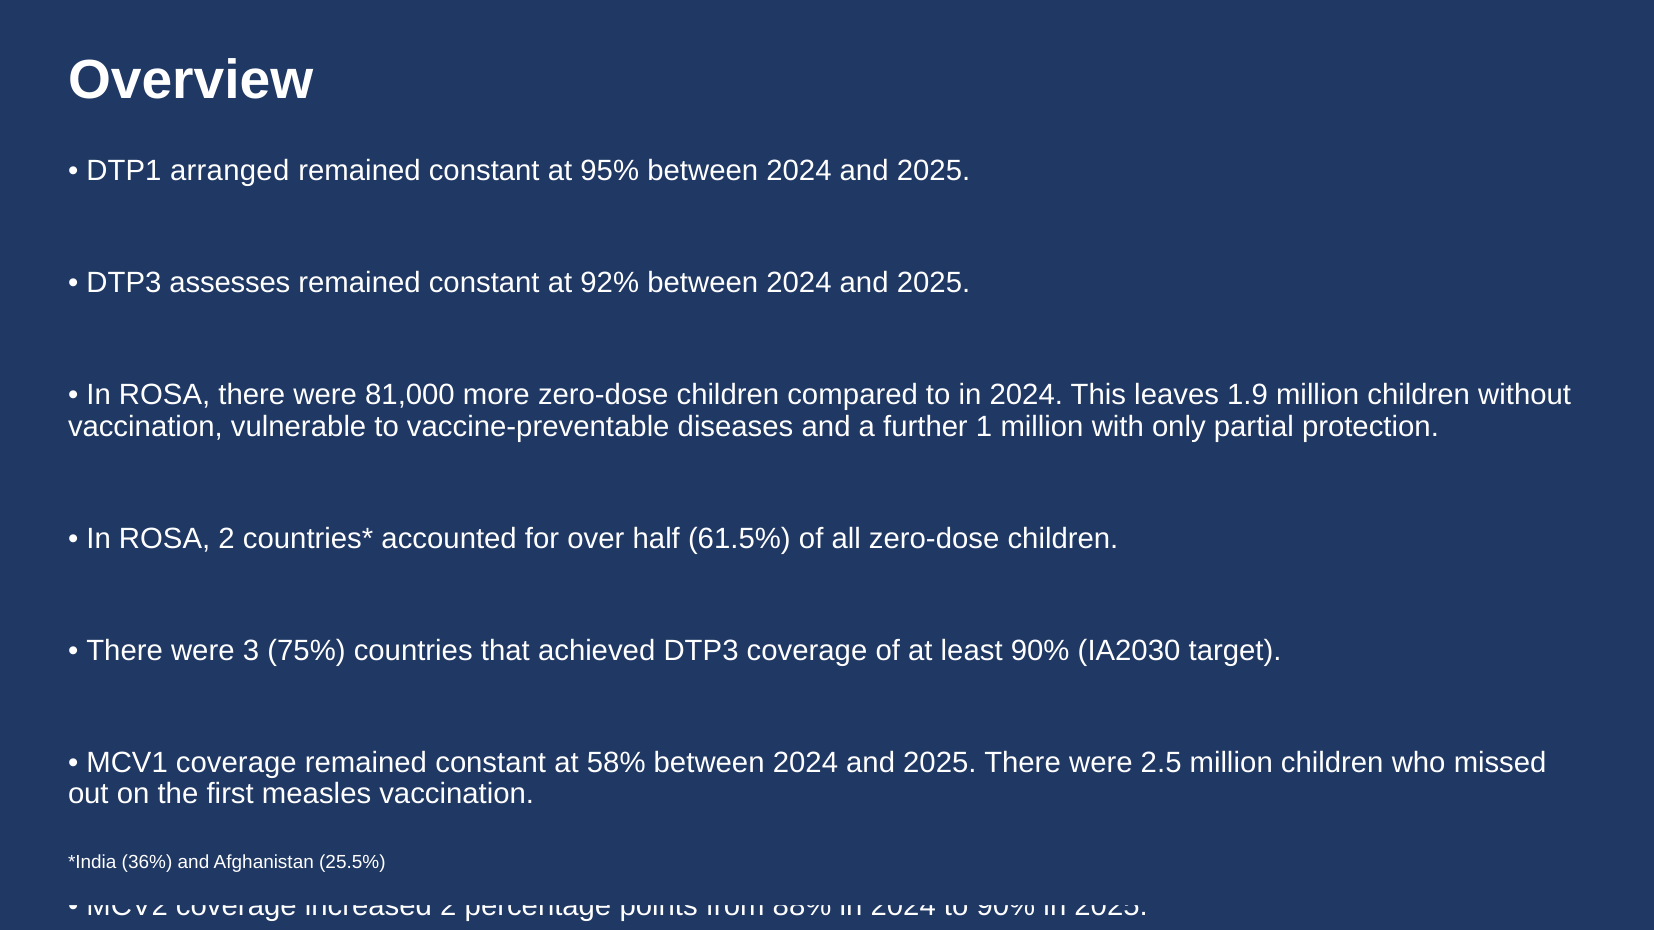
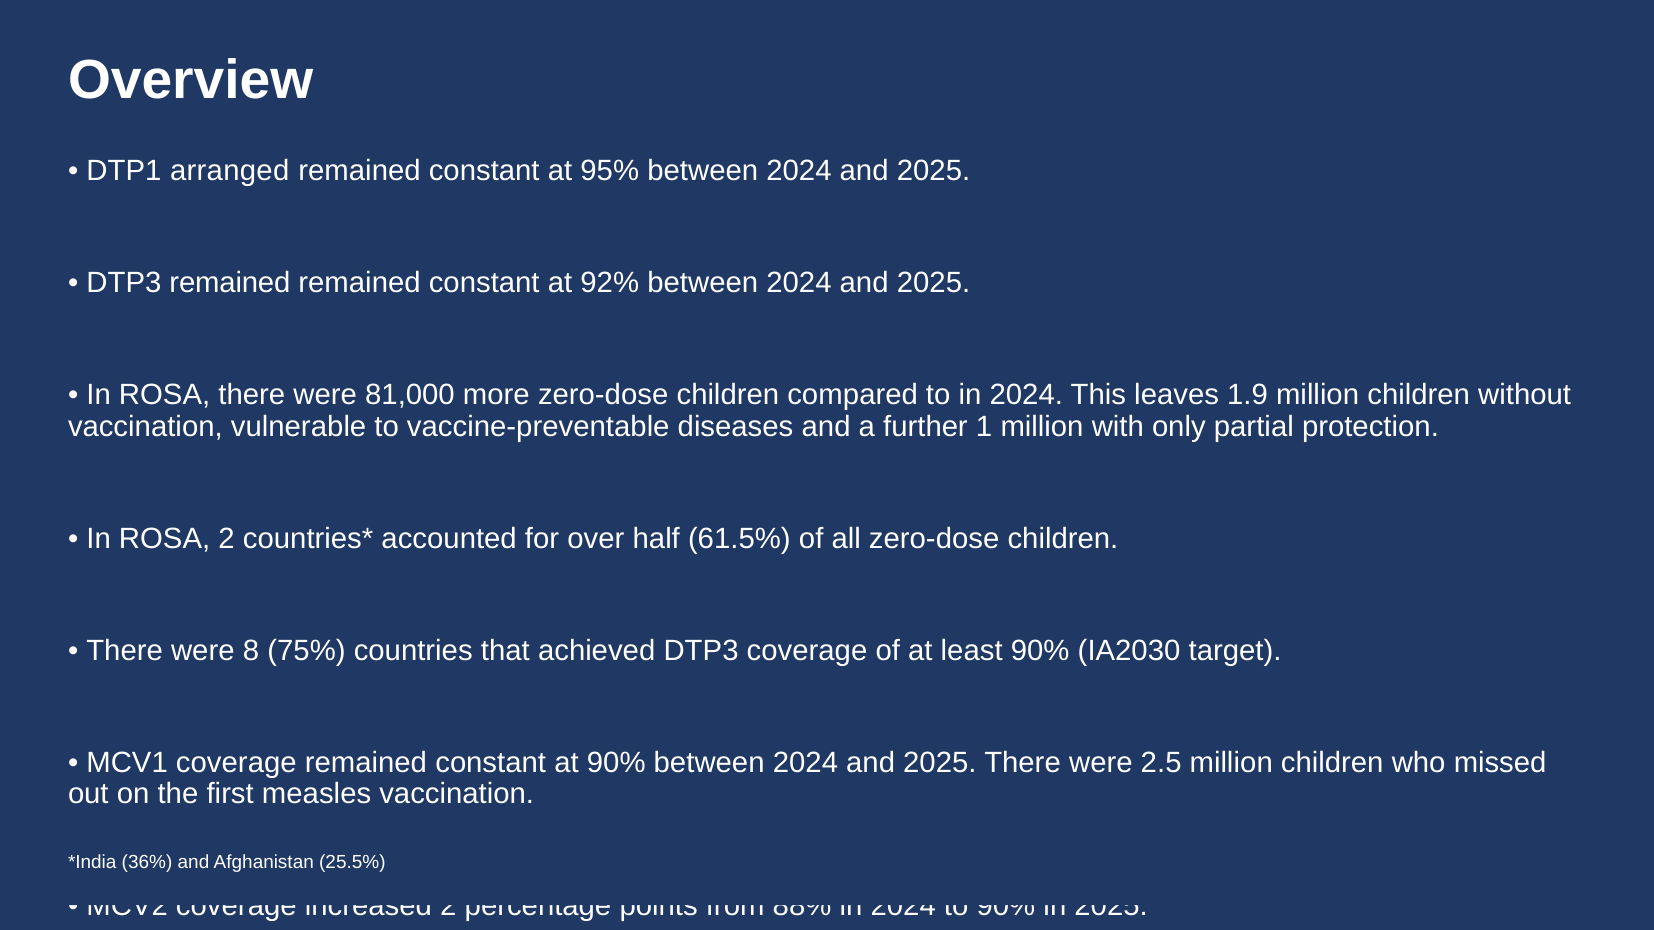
DTP3 assesses: assesses -> remained
3: 3 -> 8
at 58%: 58% -> 90%
